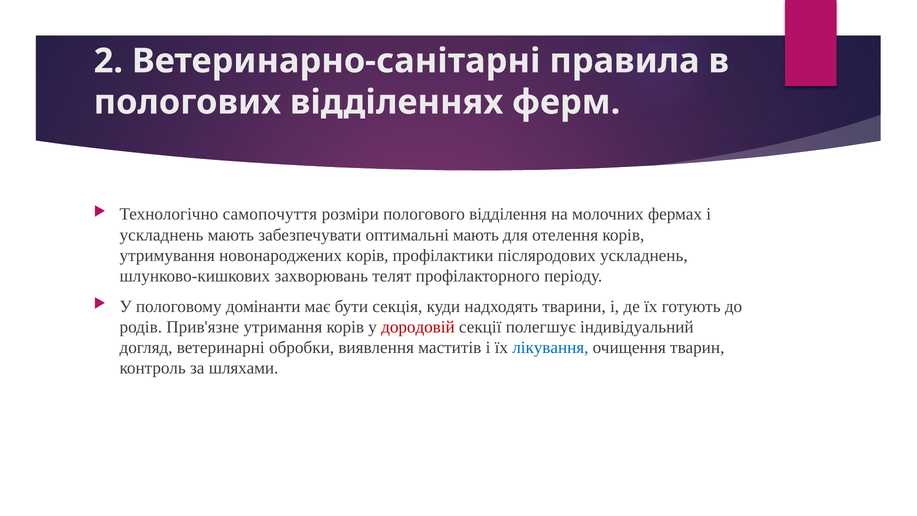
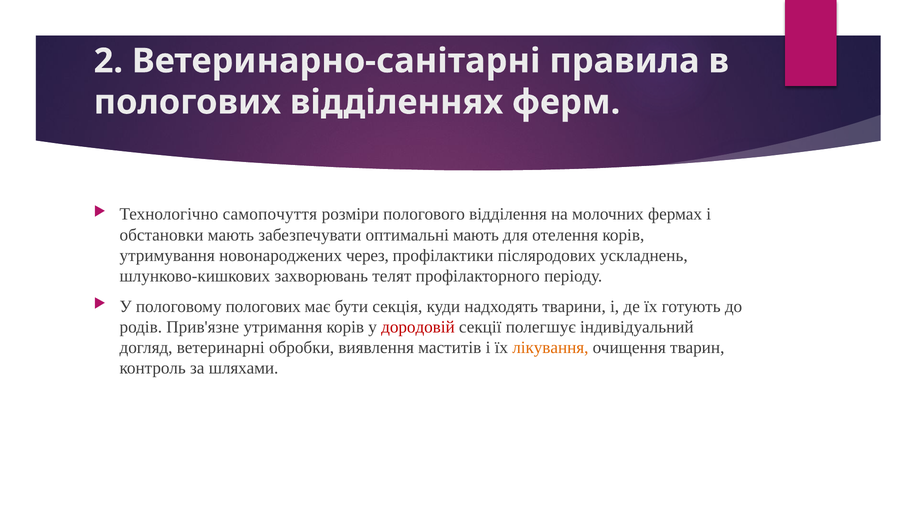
ускладнень at (161, 235): ускладнень -> обстановки
новонароджених корів: корів -> через
пологовому домінанти: домінанти -> пологових
лікування colour: blue -> orange
